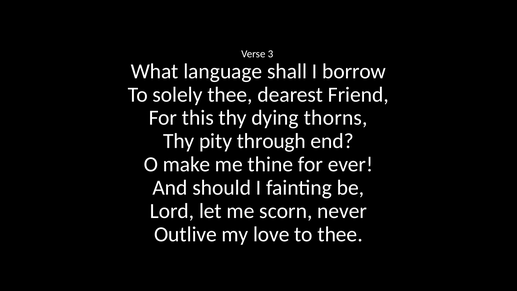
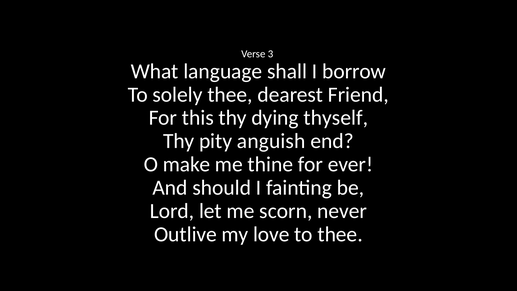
thorns: thorns -> thyself
through: through -> anguish
